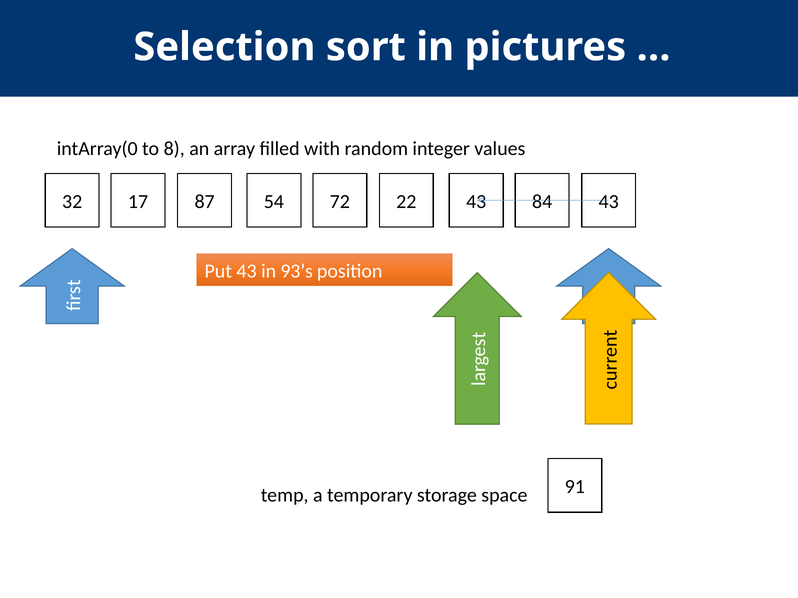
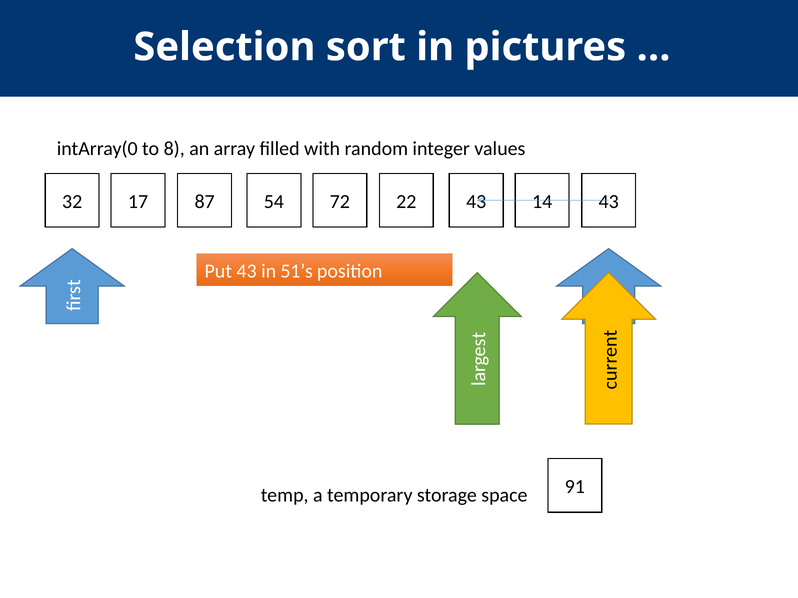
84: 84 -> 14
93’s: 93’s -> 51’s
